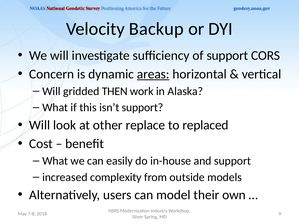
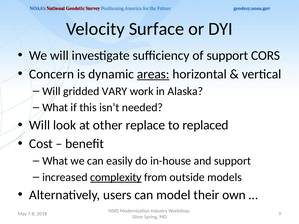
Backup: Backup -> Surface
THEN: THEN -> VARY
isn’t support: support -> needed
complexity underline: none -> present
